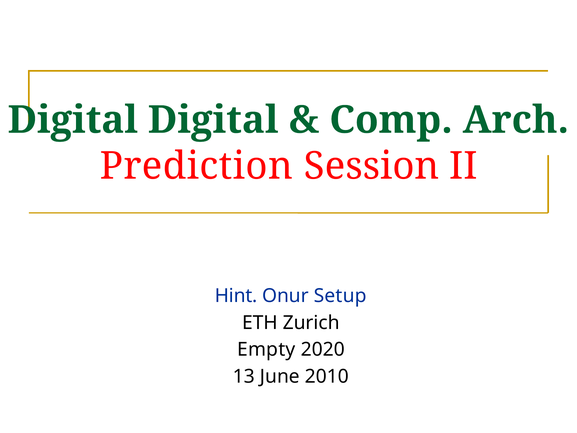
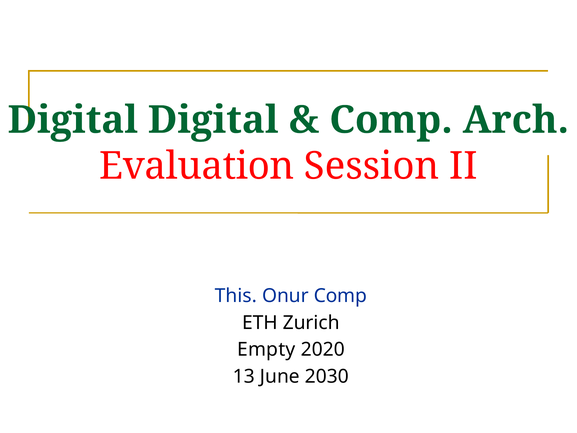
Prediction: Prediction -> Evaluation
Hint: Hint -> This
Onur Setup: Setup -> Comp
2010: 2010 -> 2030
